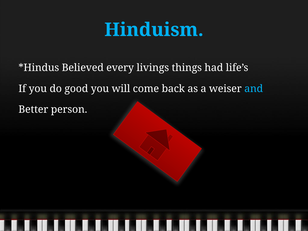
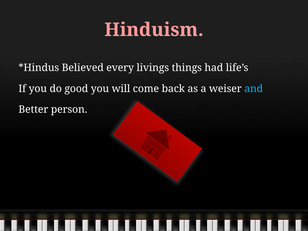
Hinduism colour: light blue -> pink
